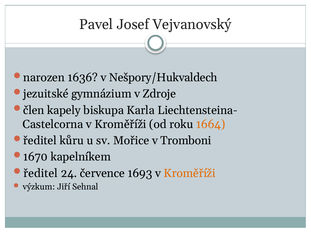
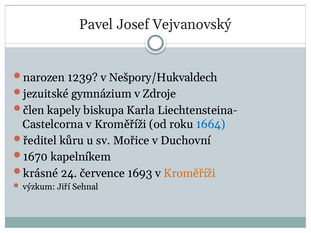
1636: 1636 -> 1239
1664 colour: orange -> blue
Tromboni: Tromboni -> Duchovní
ředitel at (41, 173): ředitel -> krásné
